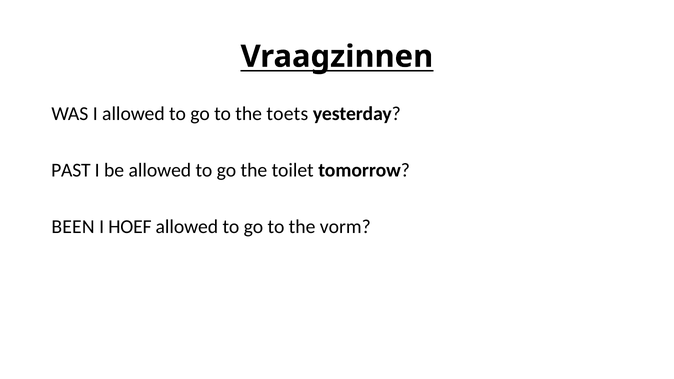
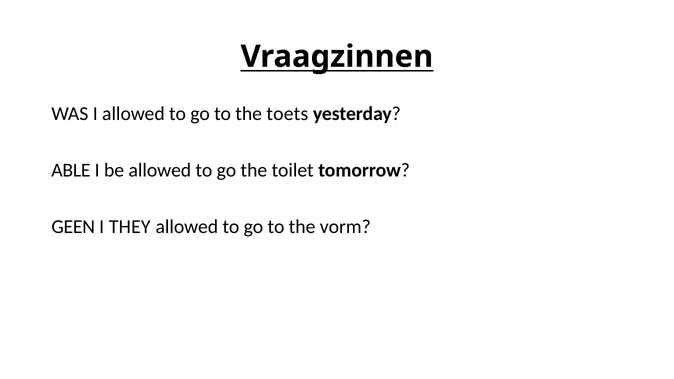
PAST: PAST -> ABLE
BEEN: BEEN -> GEEN
HOEF: HOEF -> THEY
